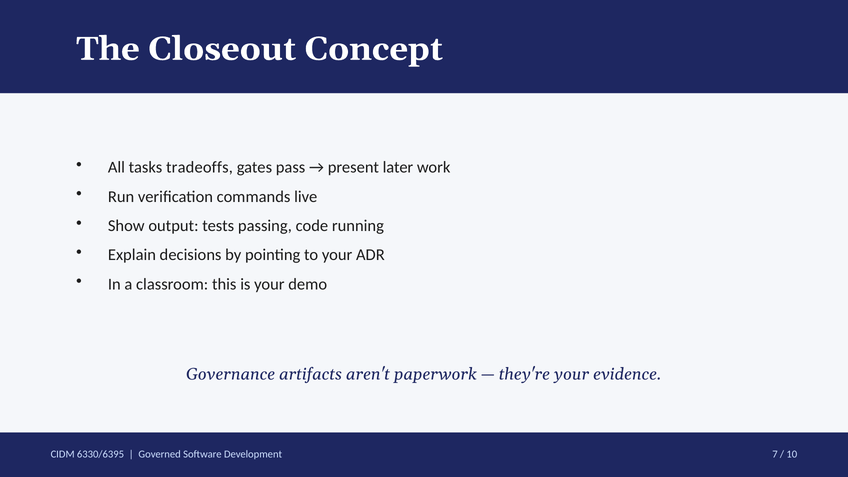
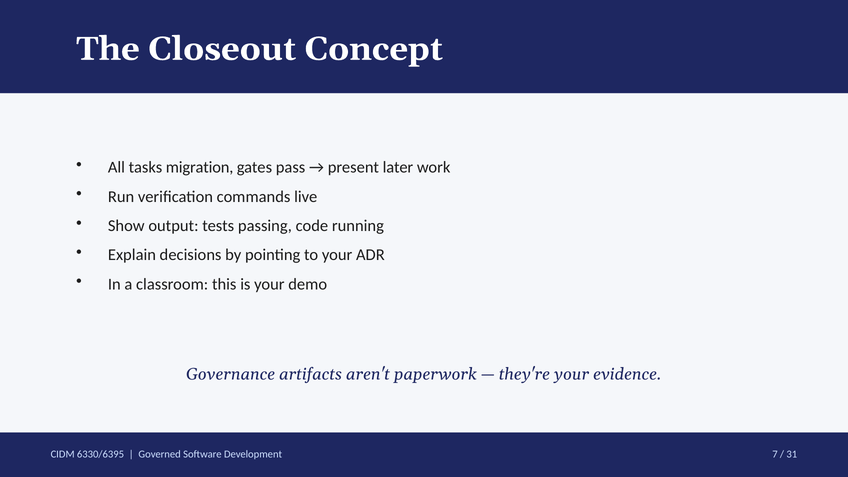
tradeoffs: tradeoffs -> migration
10: 10 -> 31
